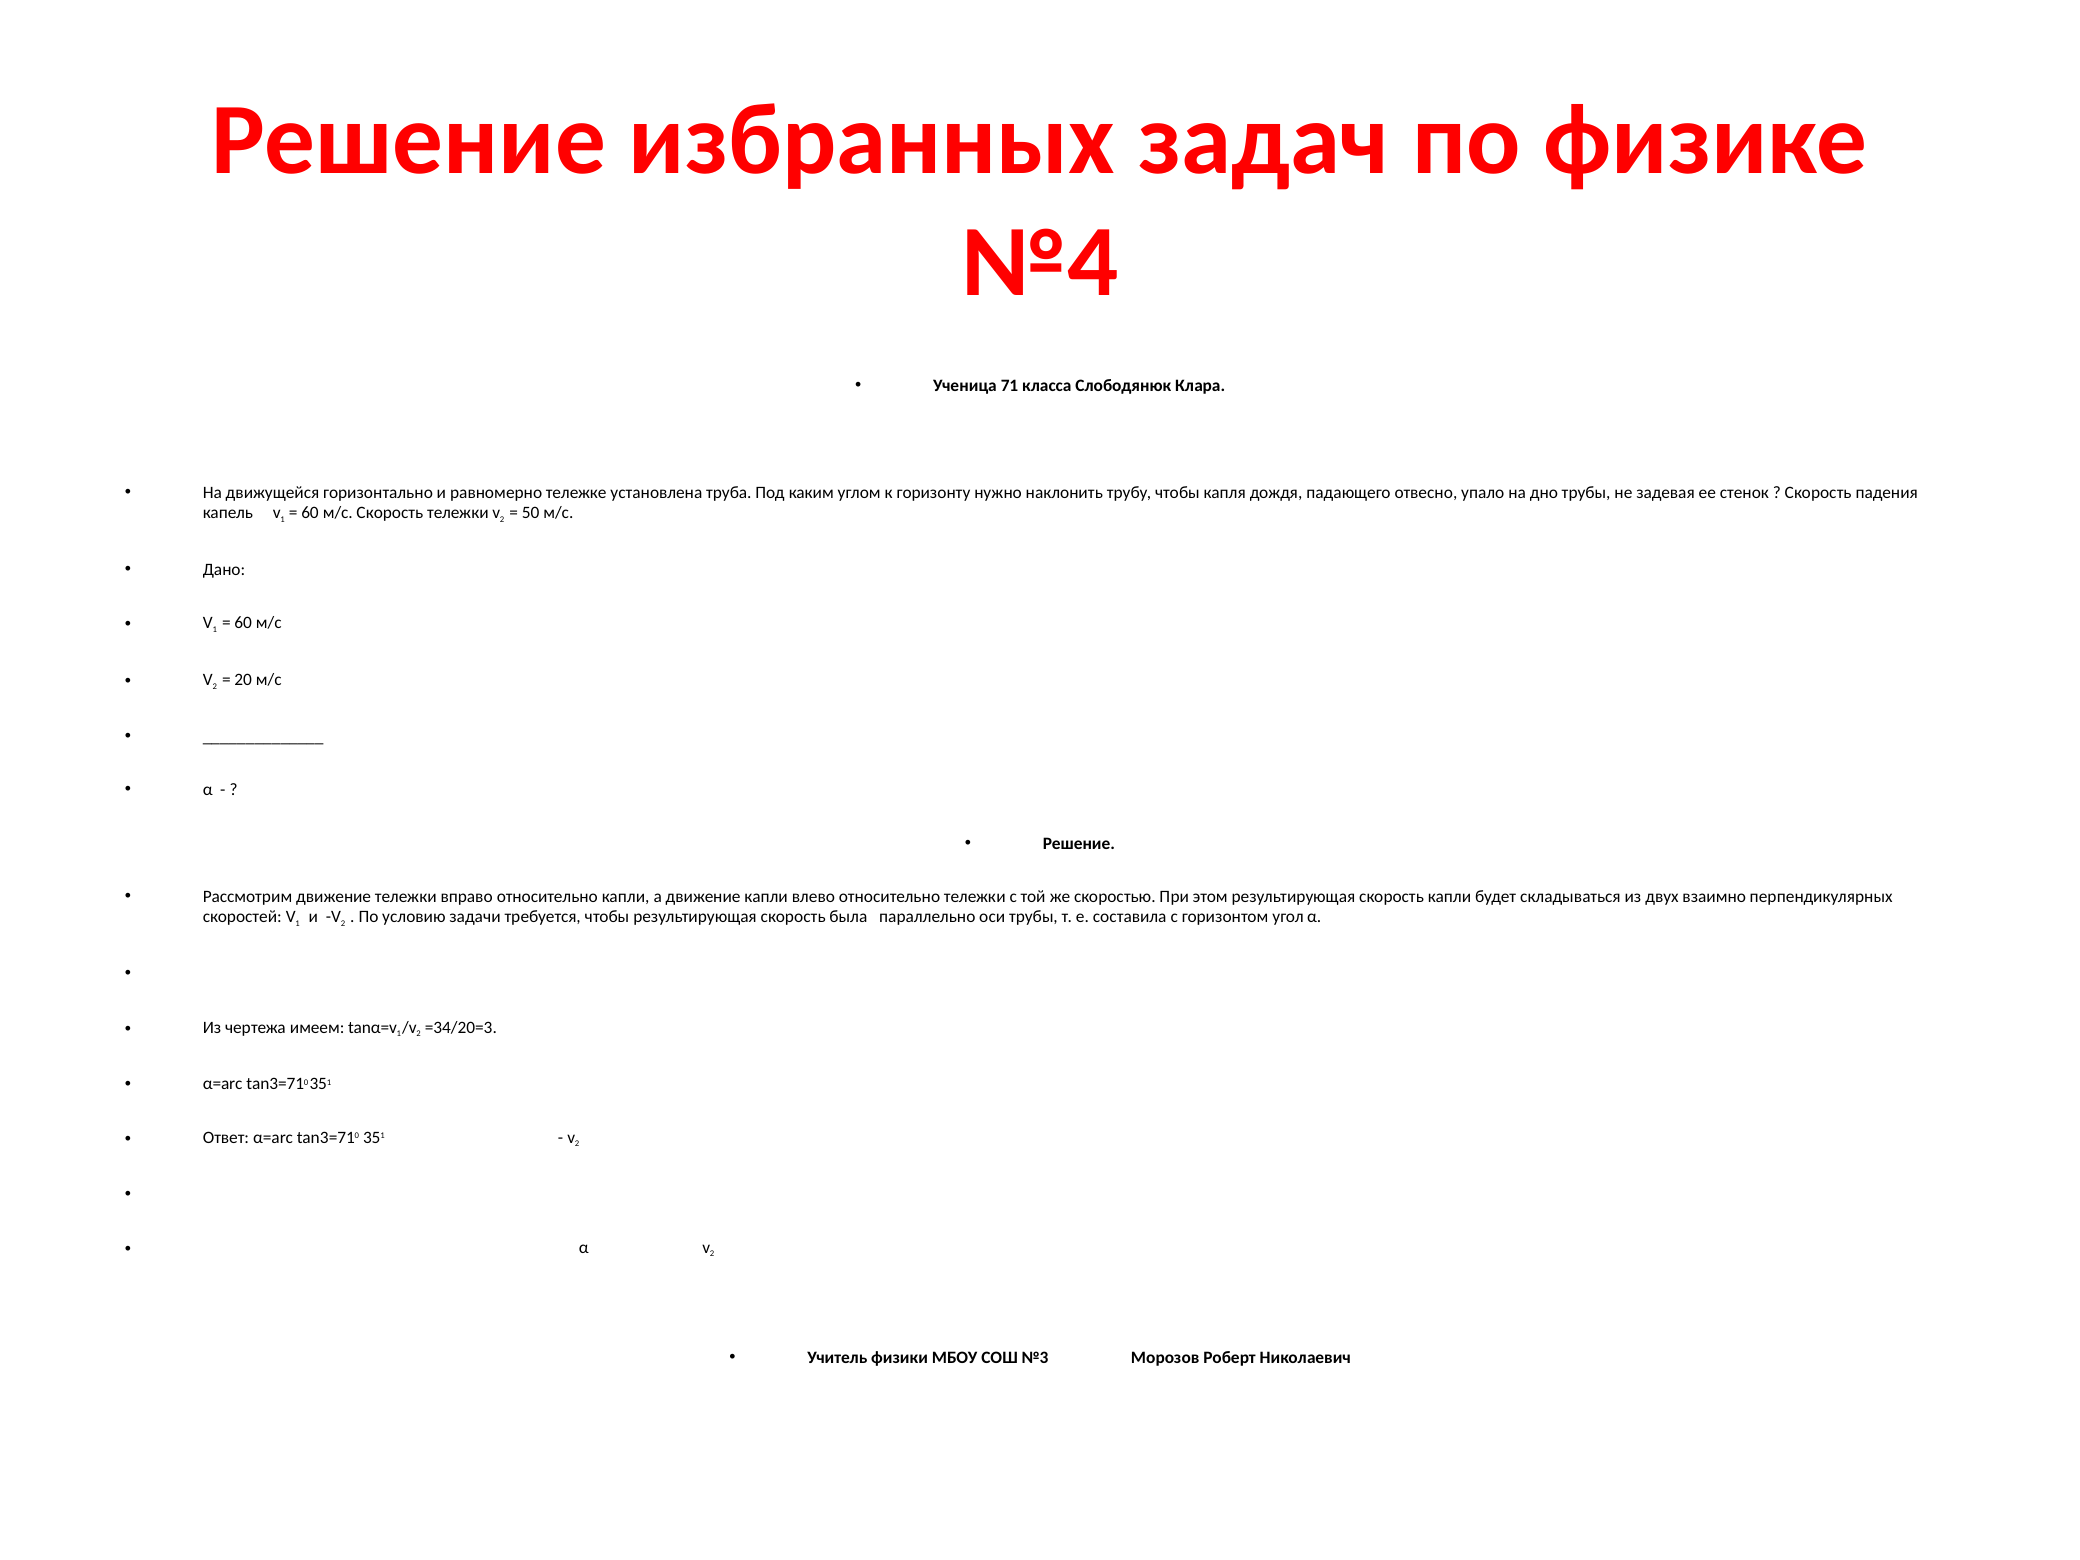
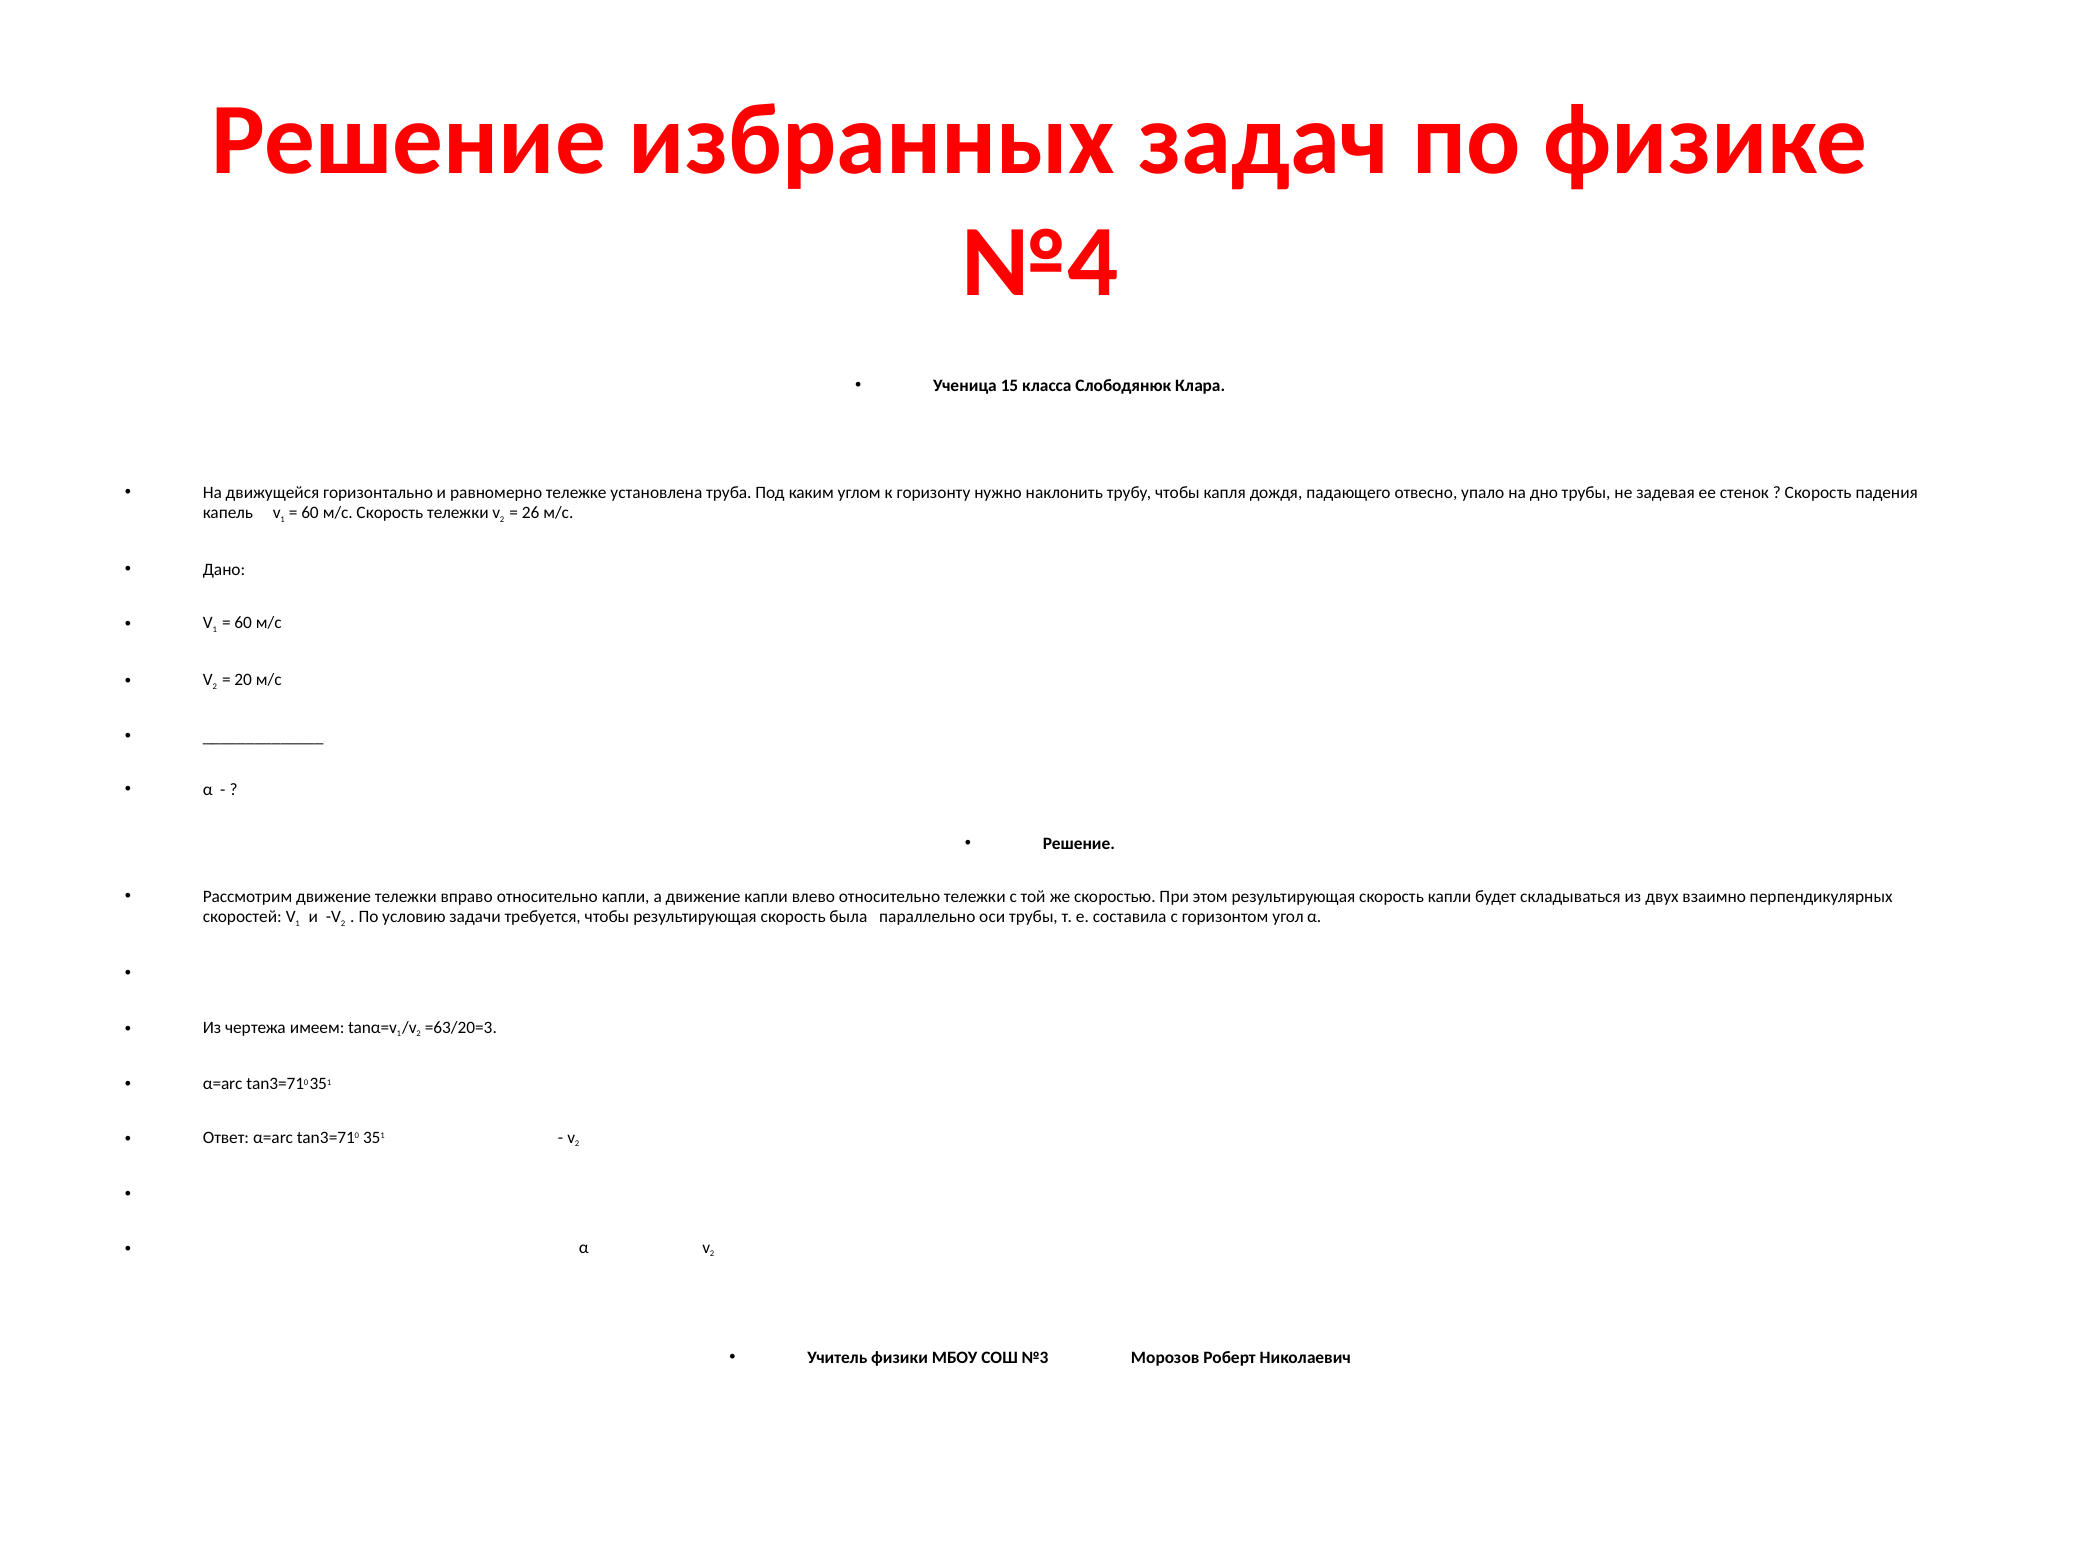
71: 71 -> 15
50: 50 -> 26
=34/20=3: =34/20=3 -> =63/20=3
